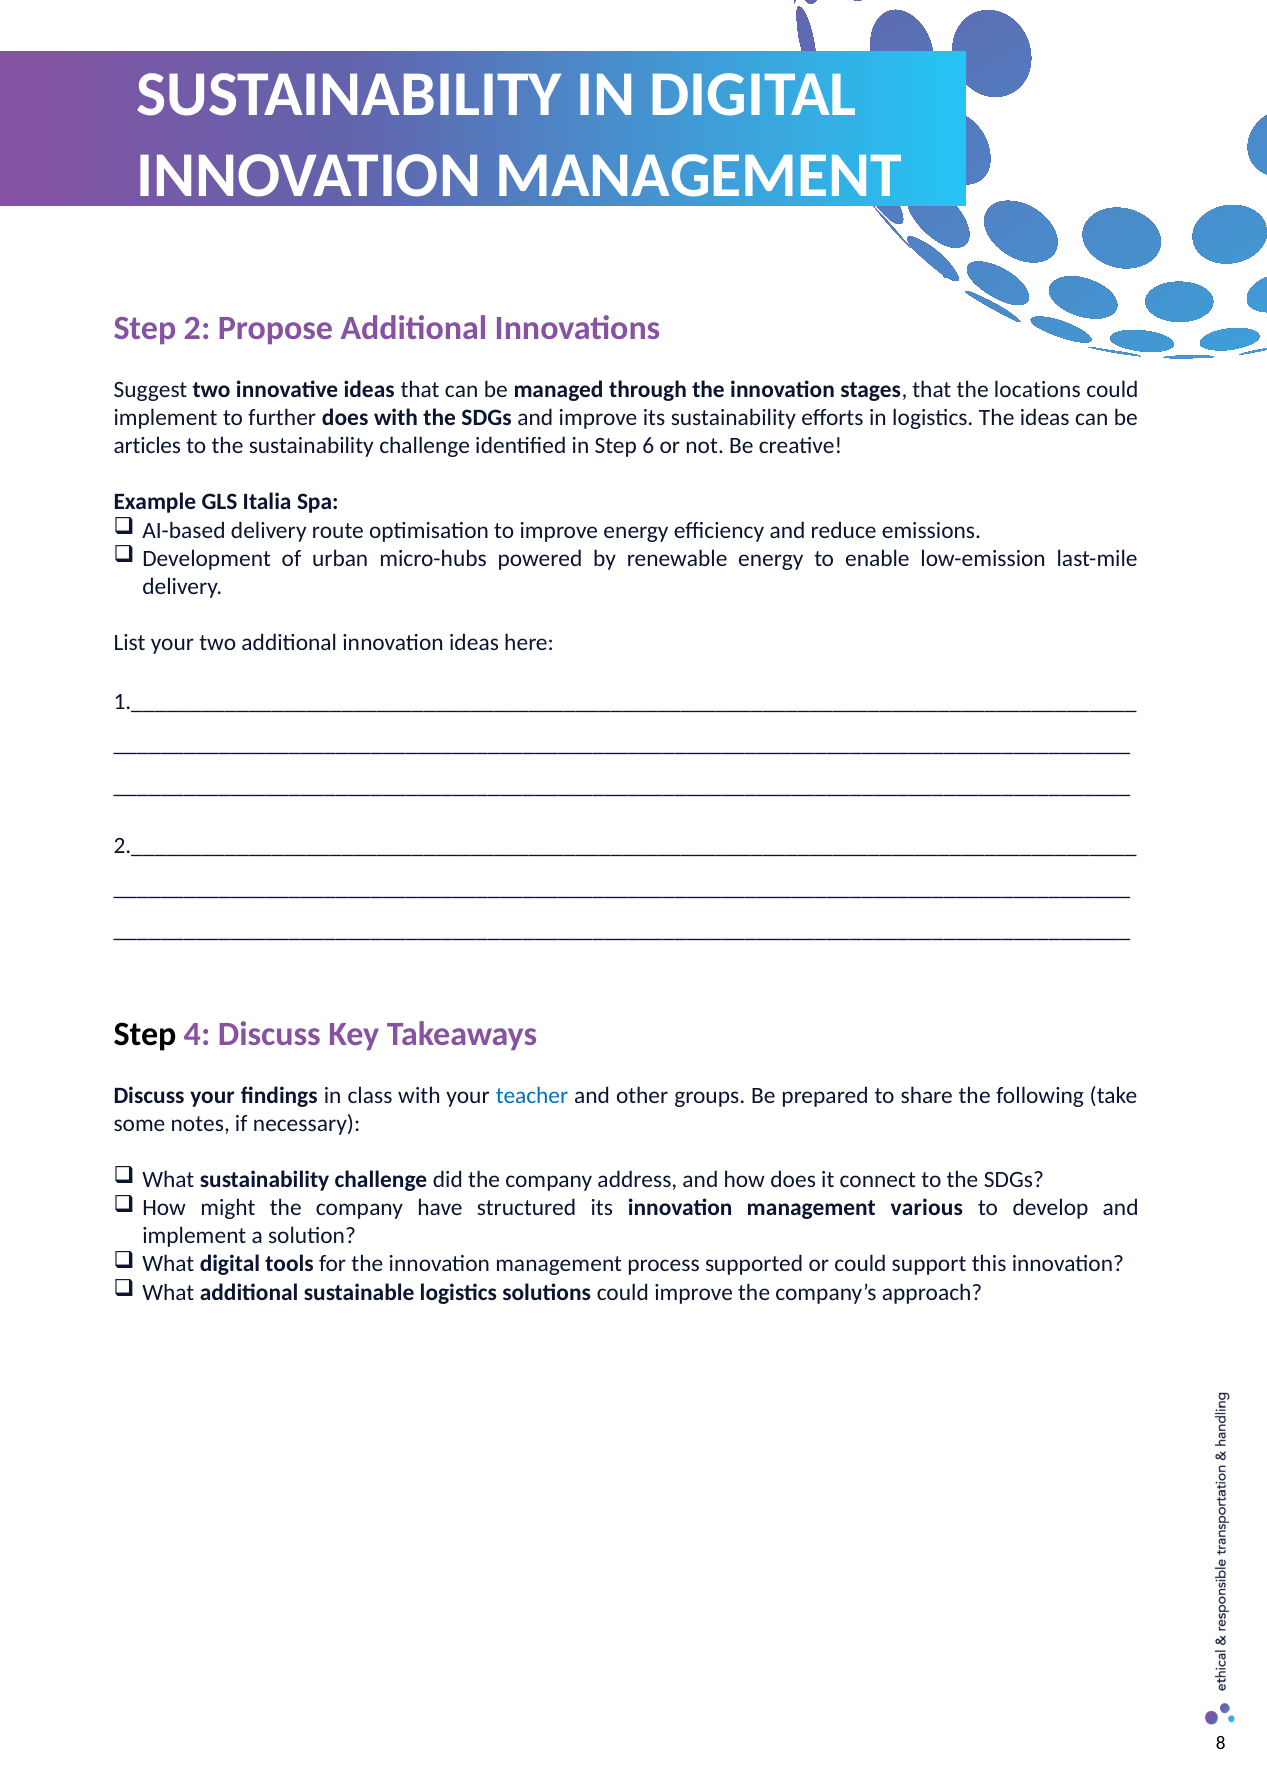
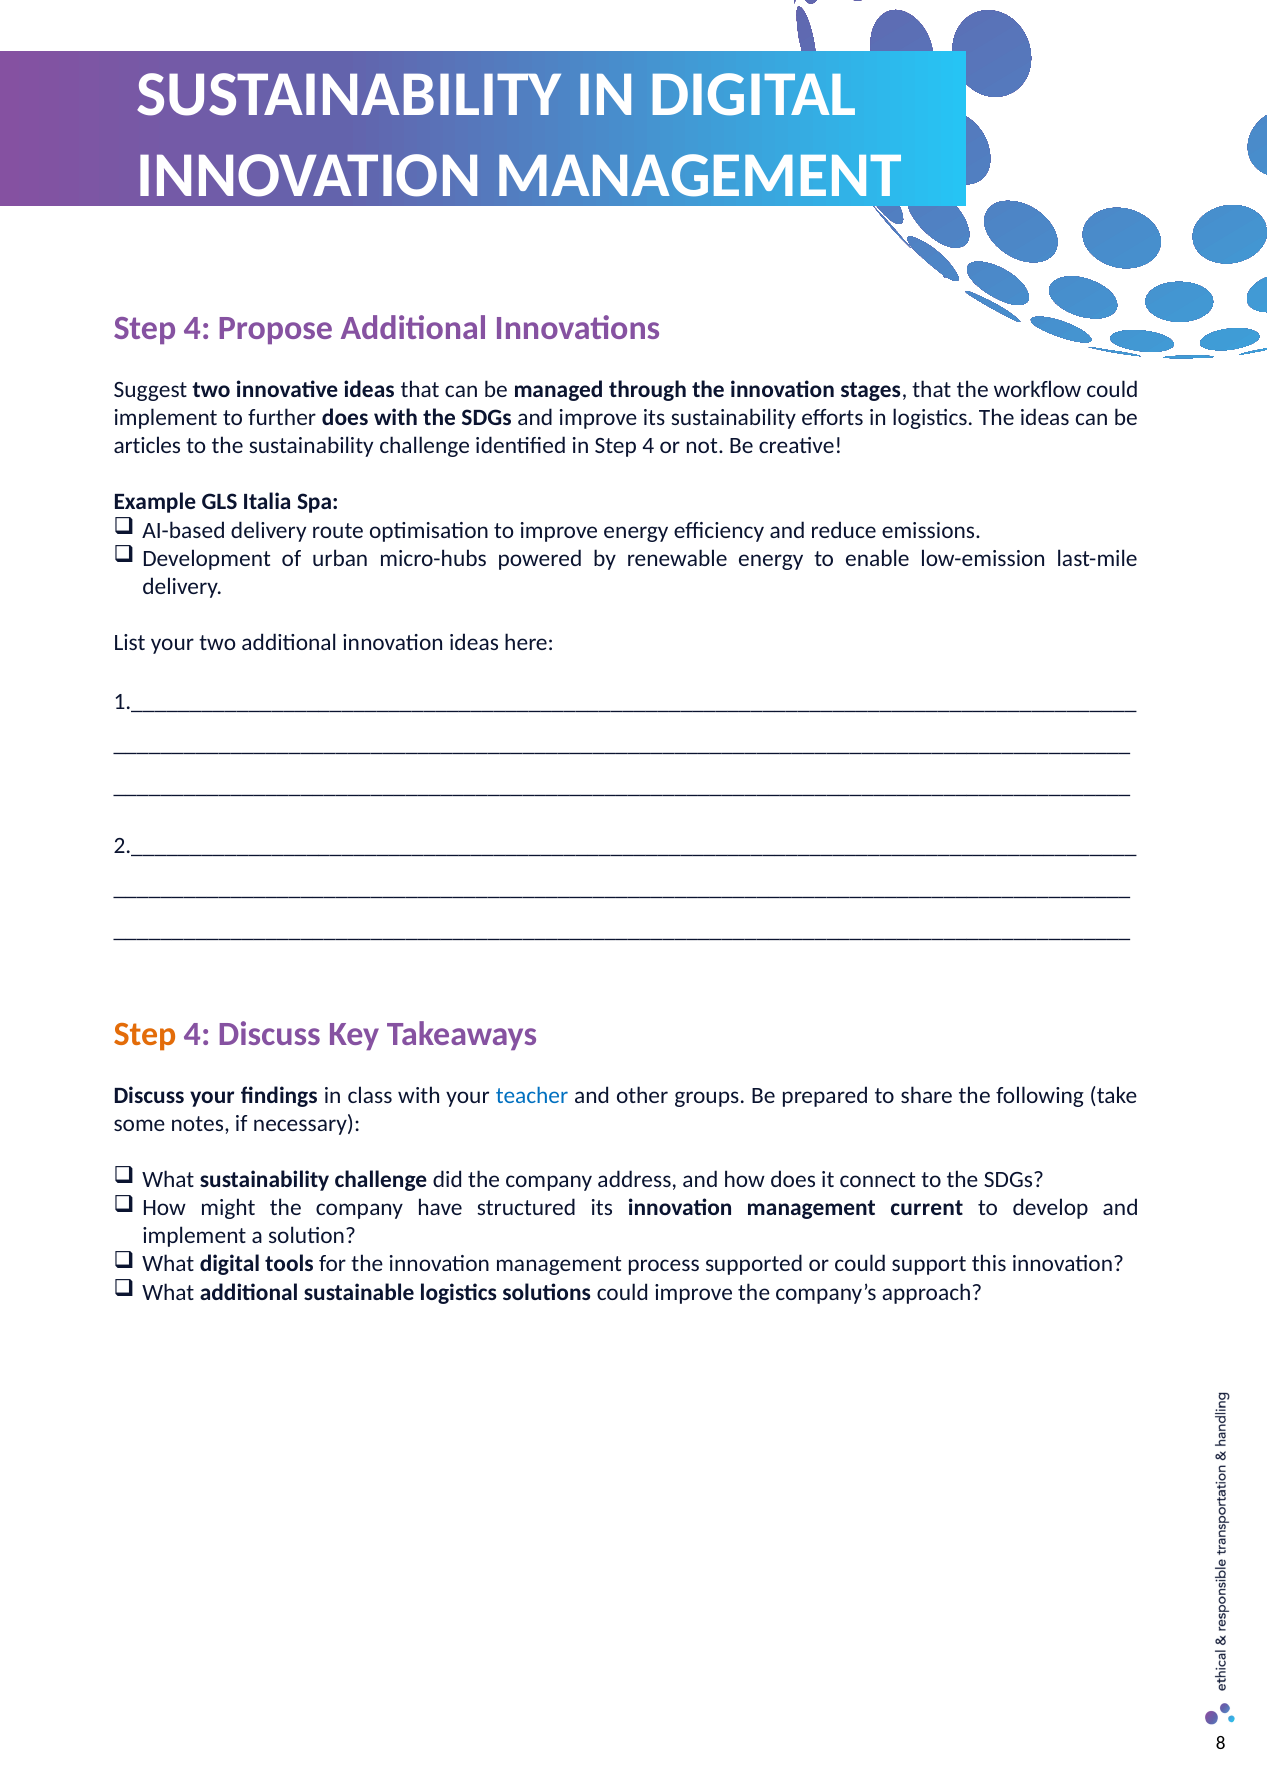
2 at (197, 328): 2 -> 4
locations: locations -> workflow
in Step 6: 6 -> 4
Step at (145, 1034) colour: black -> orange
various: various -> current
